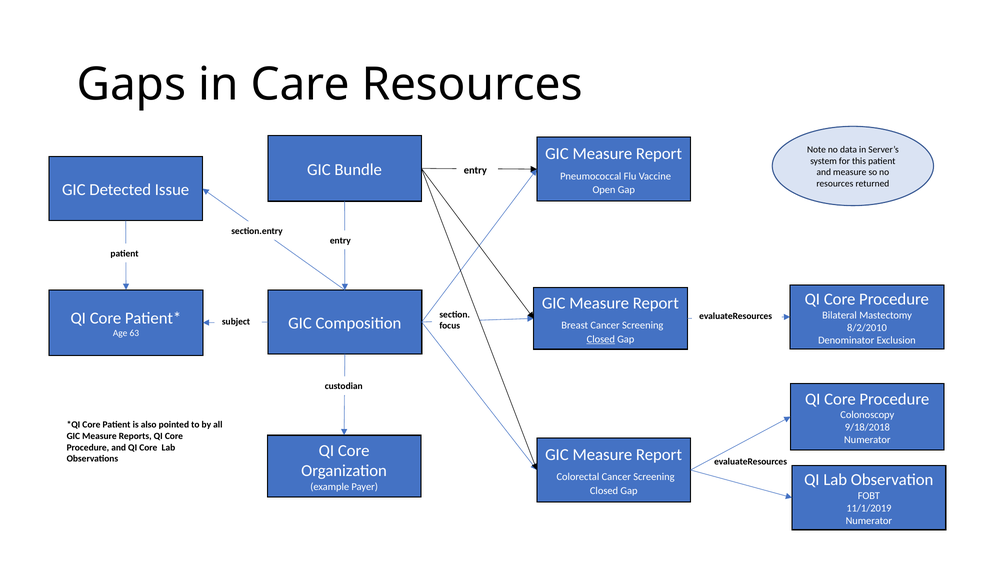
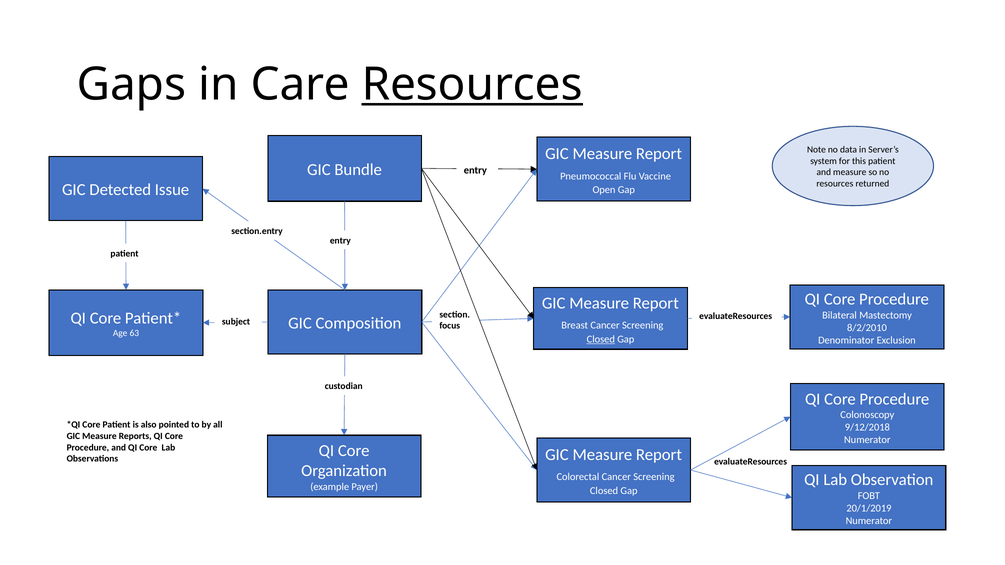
Resources at (472, 84) underline: none -> present
9/18/2018: 9/18/2018 -> 9/12/2018
11/1/2019: 11/1/2019 -> 20/1/2019
